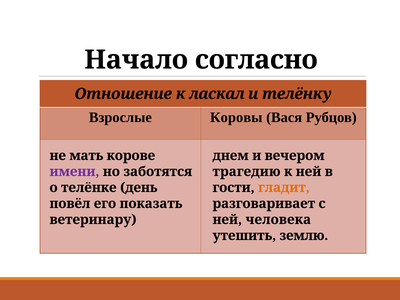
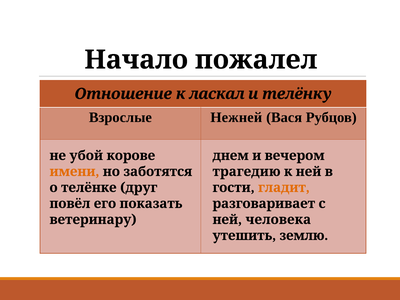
согласно: согласно -> пожалел
Коровы: Коровы -> Нежней
мать: мать -> убой
имени colour: purple -> orange
день: день -> друг
